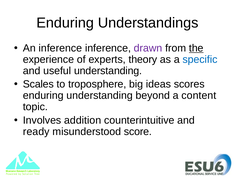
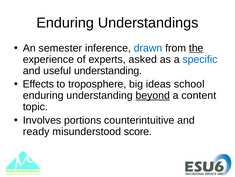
An inference: inference -> semester
drawn colour: purple -> blue
theory: theory -> asked
Scales: Scales -> Effects
scores: scores -> school
beyond underline: none -> present
addition: addition -> portions
